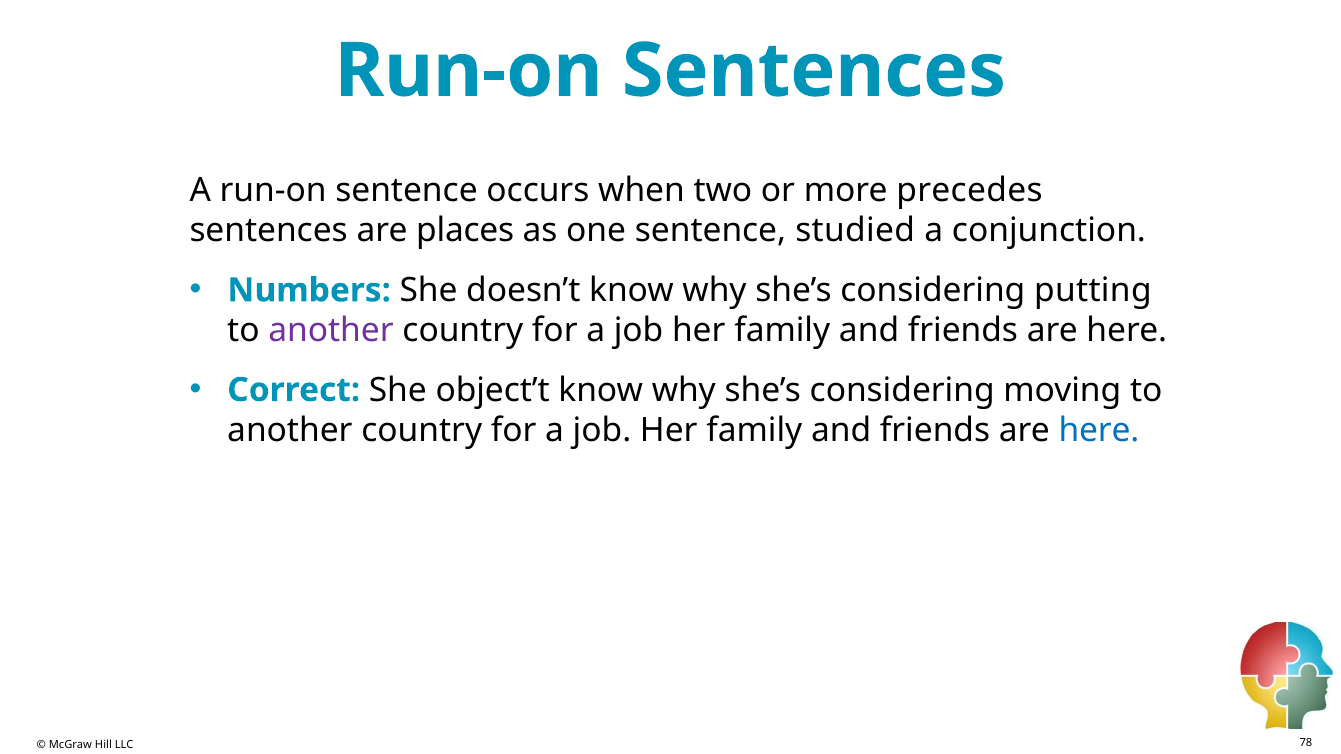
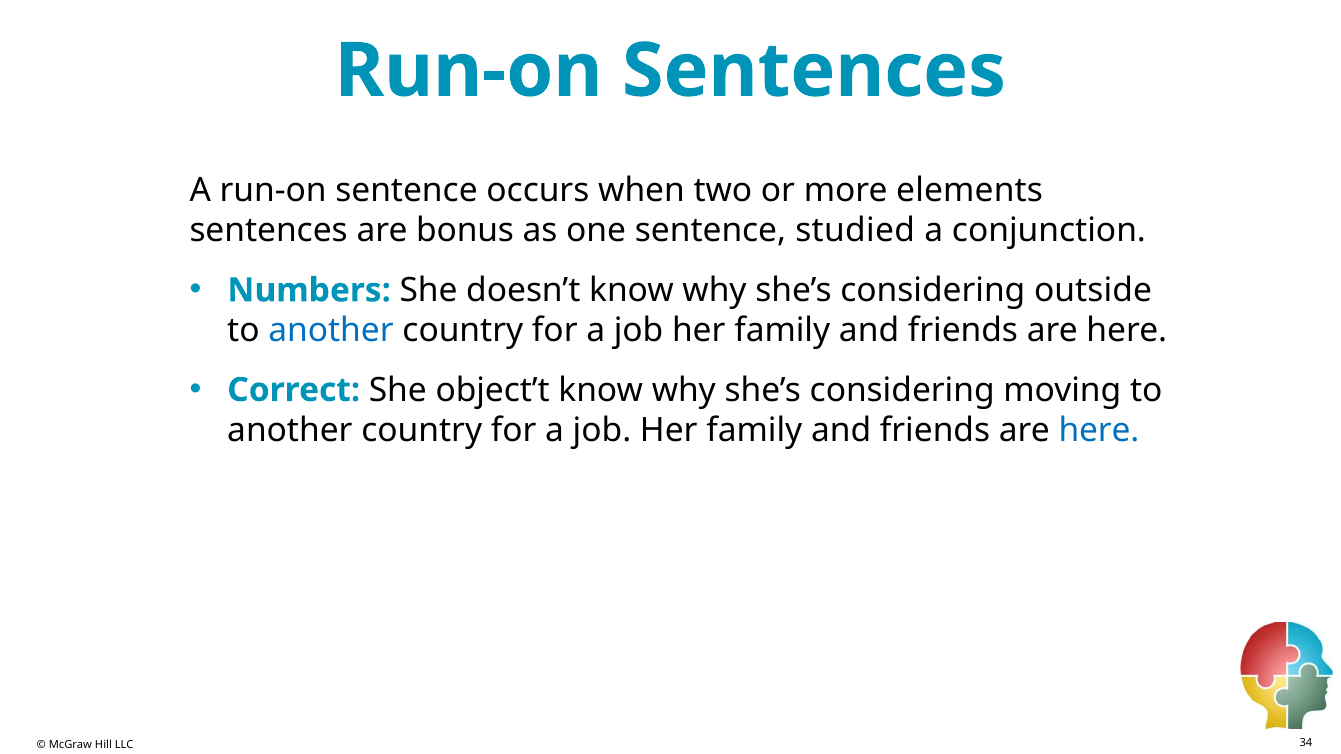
precedes: precedes -> elements
places: places -> bonus
putting: putting -> outside
another at (331, 331) colour: purple -> blue
78: 78 -> 34
